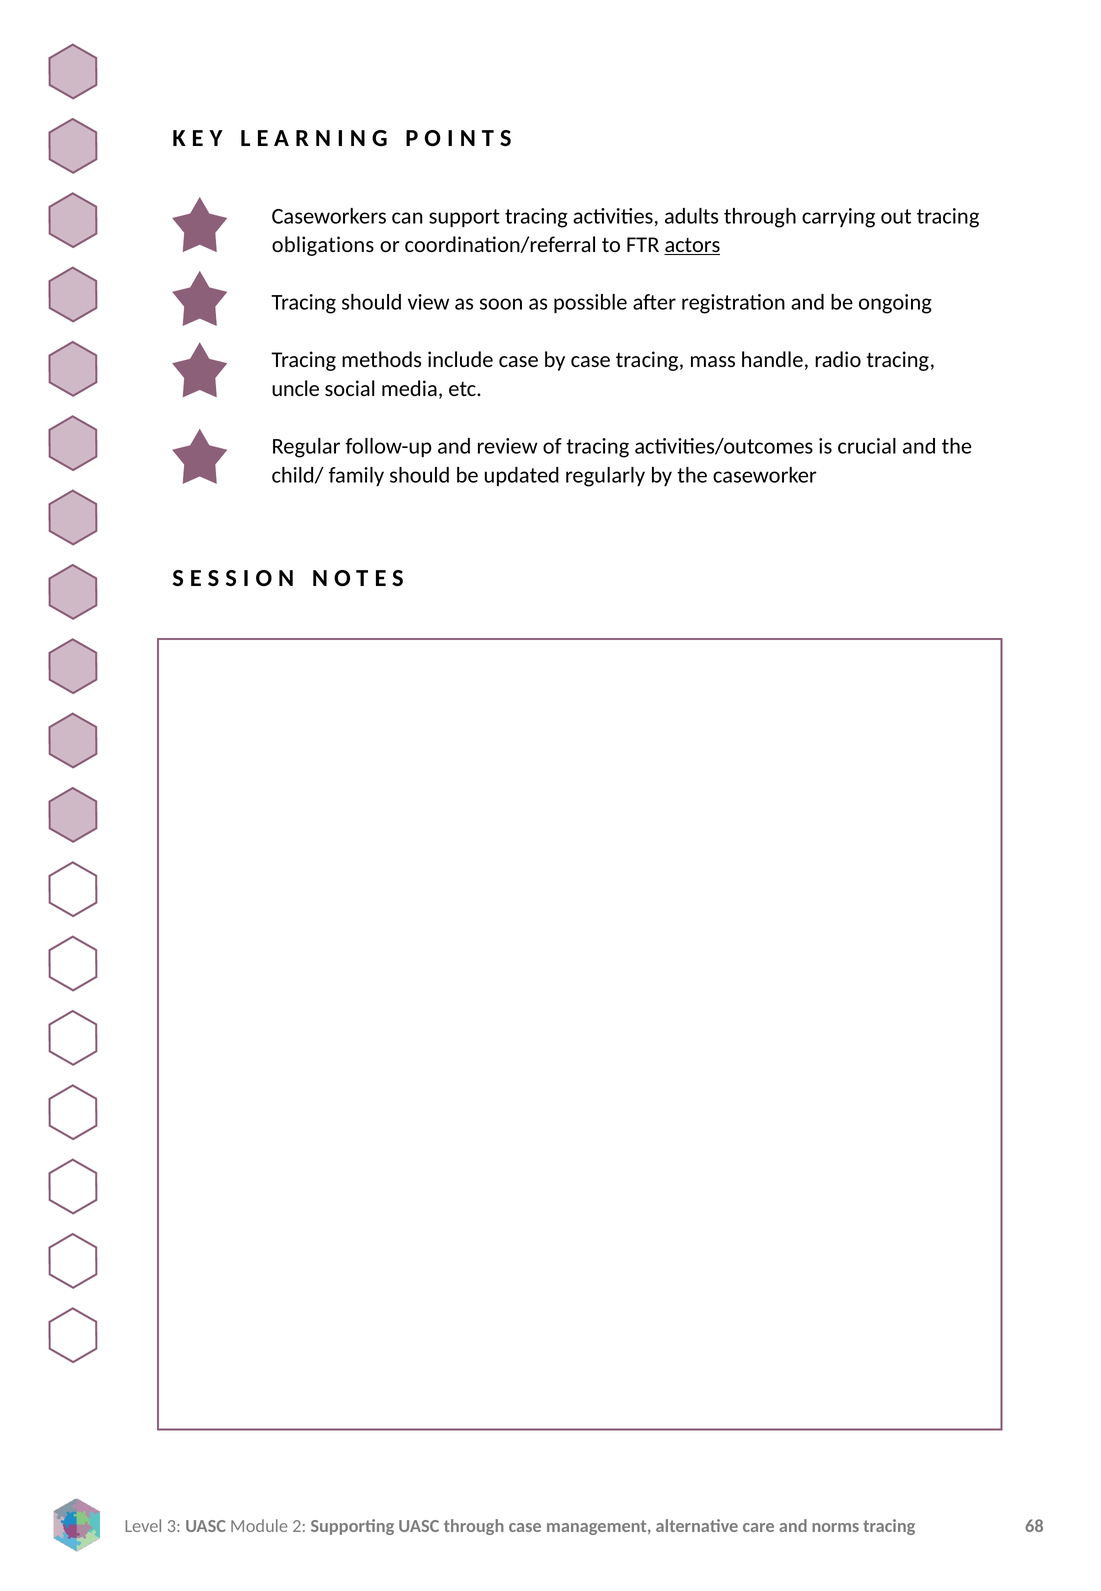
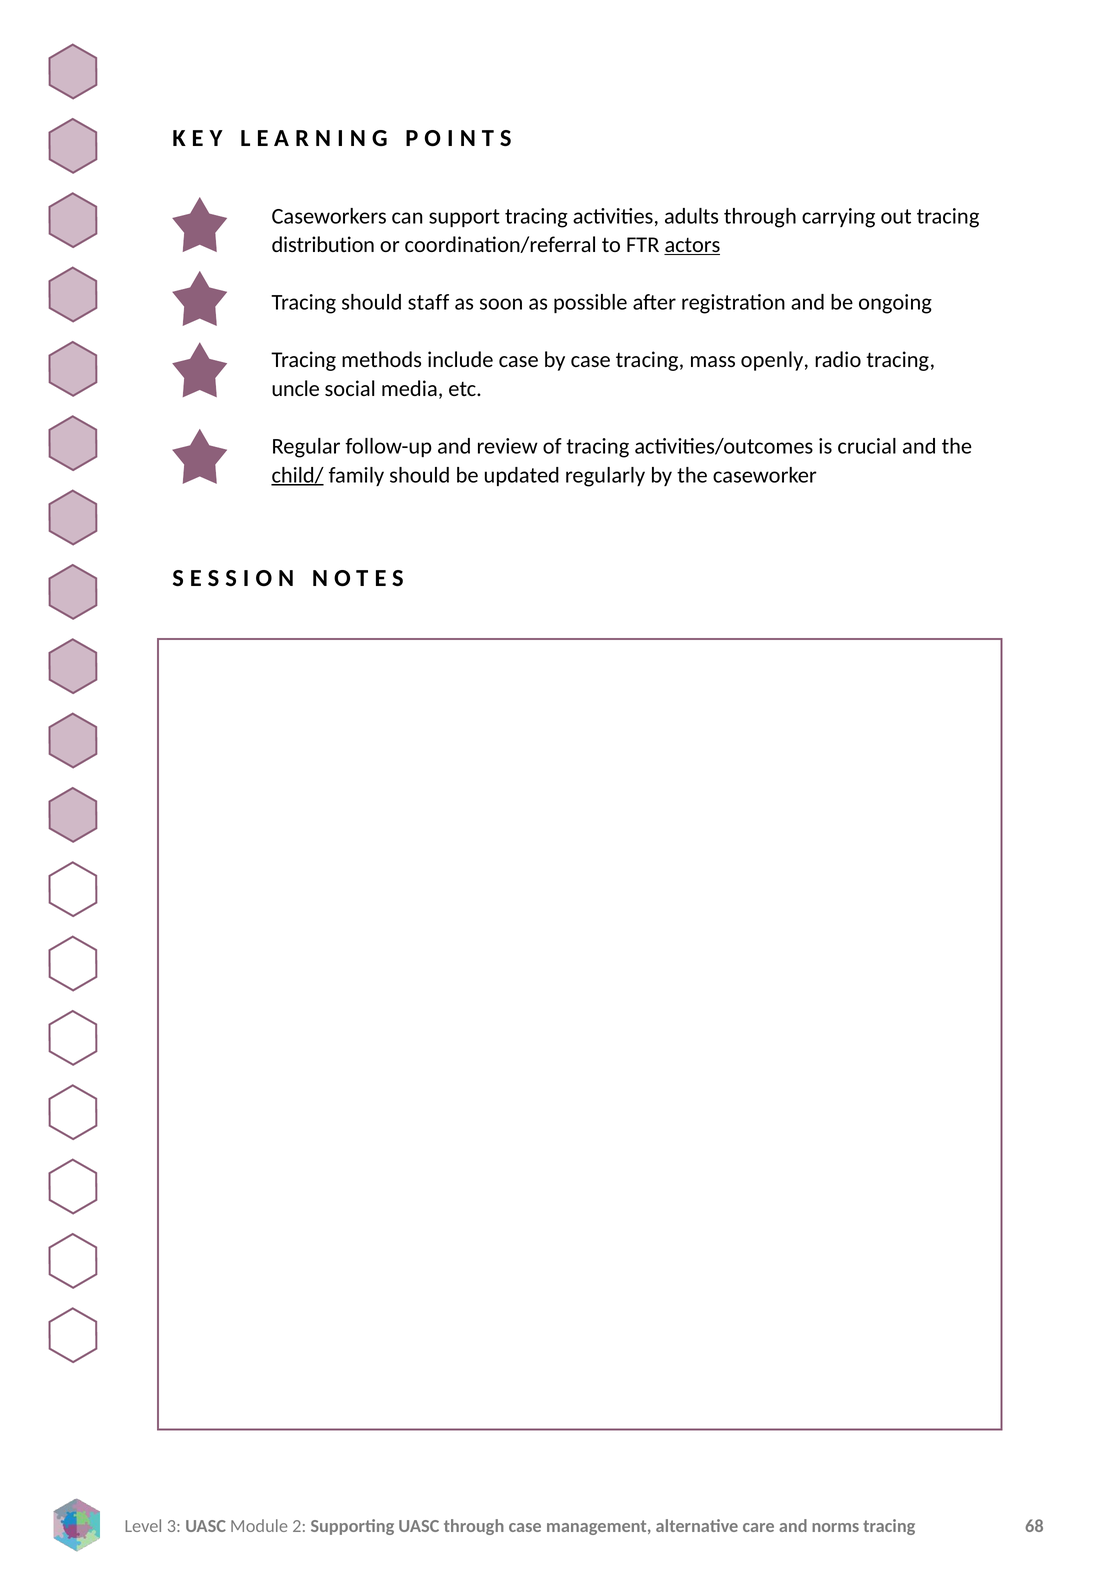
obligations: obligations -> distribution
view: view -> staff
handle: handle -> openly
child/ underline: none -> present
